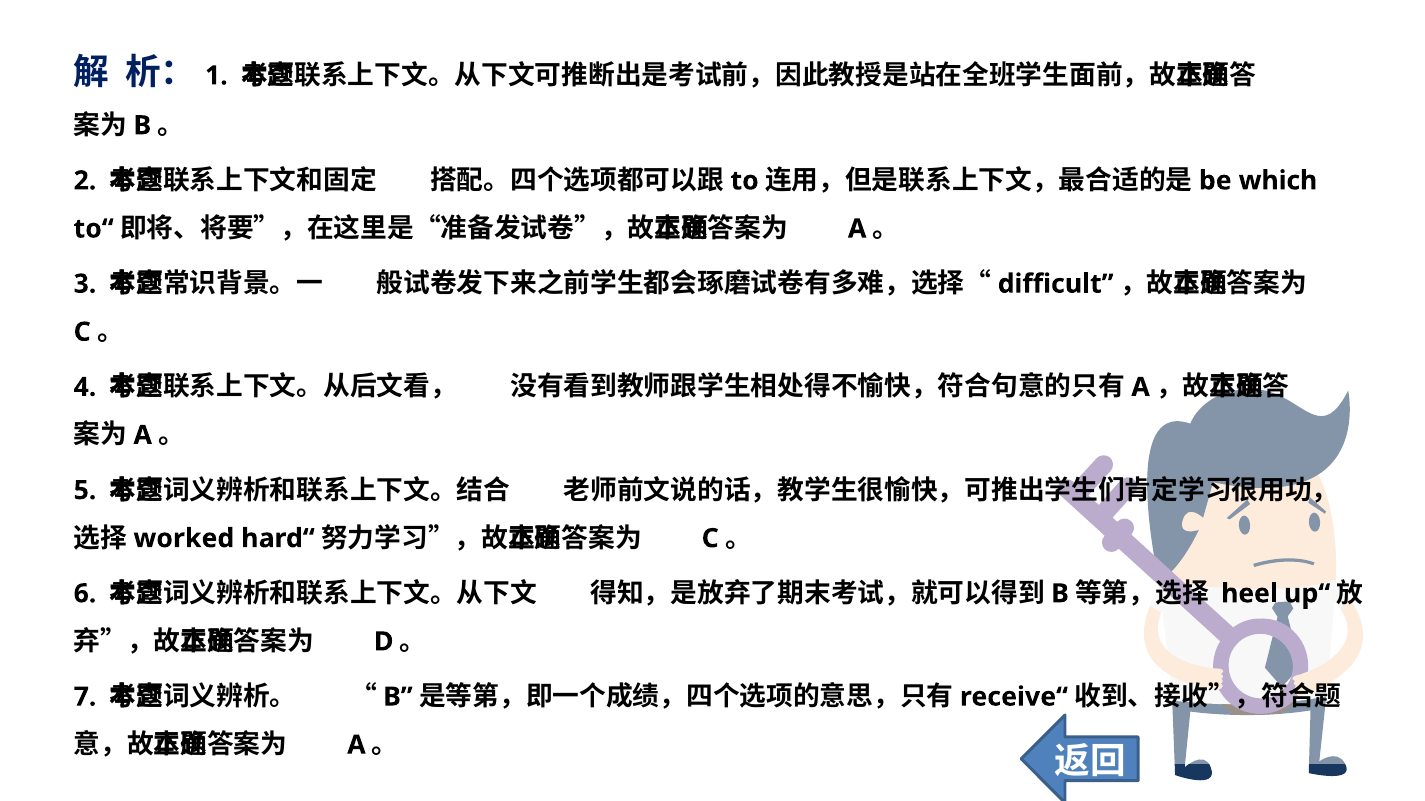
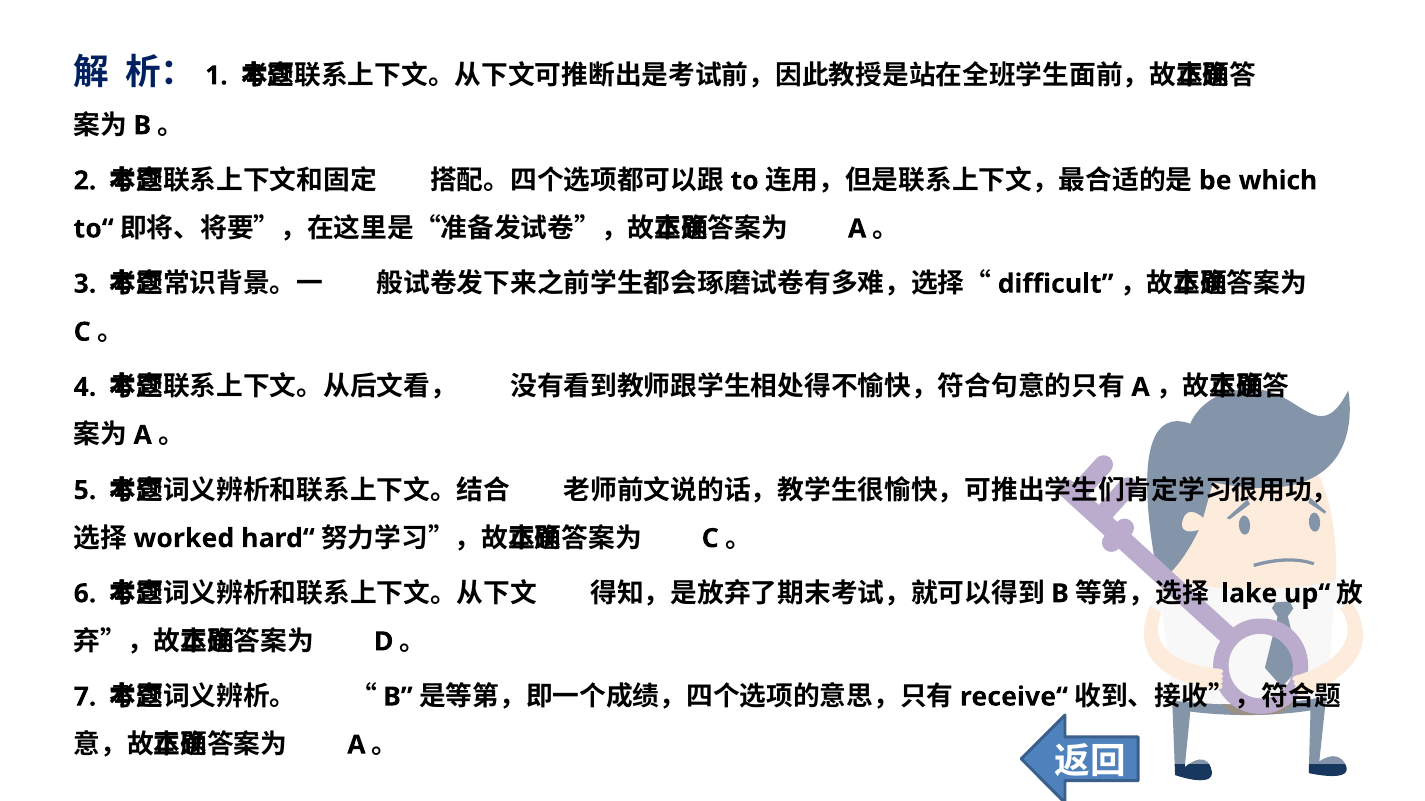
heel: heel -> lake
